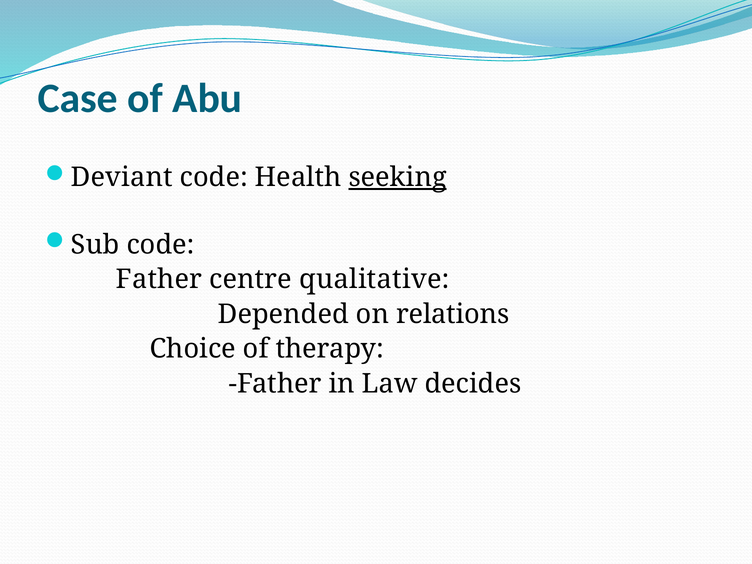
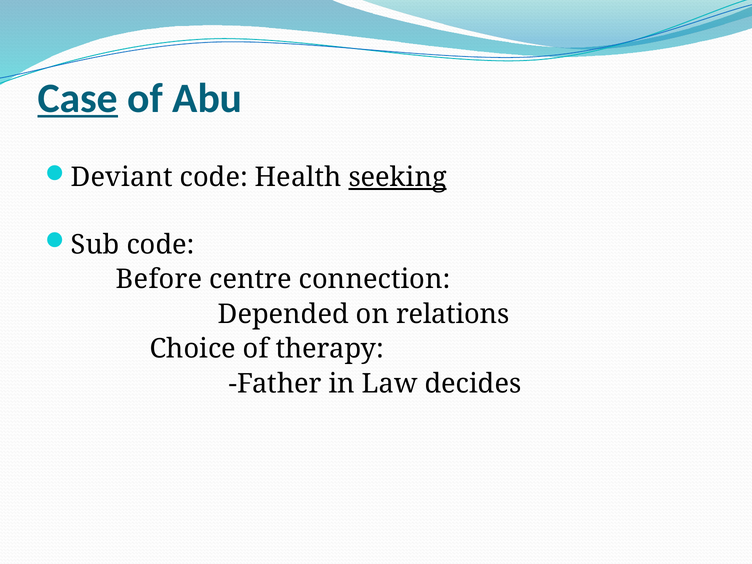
Case underline: none -> present
Father at (159, 279): Father -> Before
qualitative: qualitative -> connection
